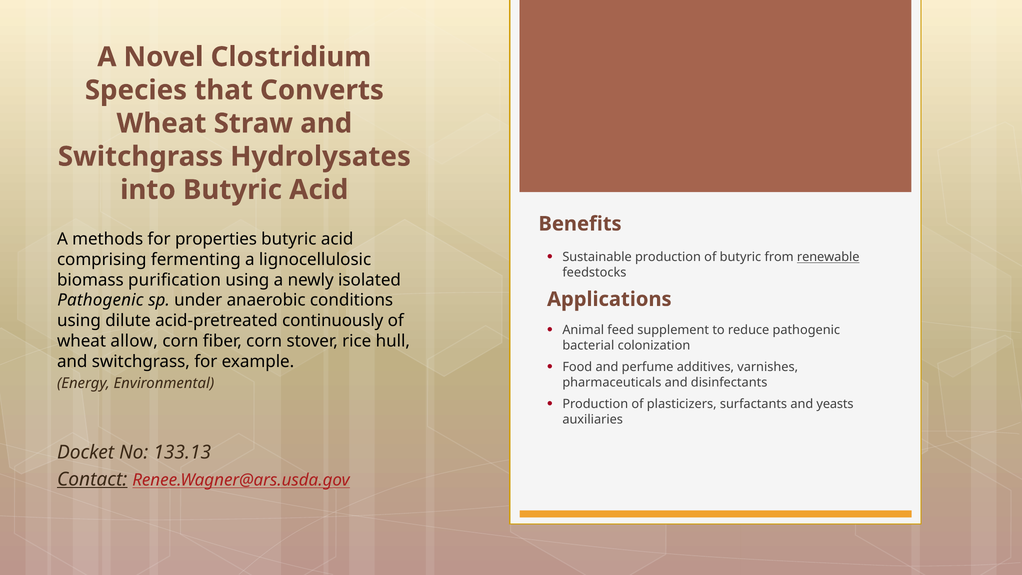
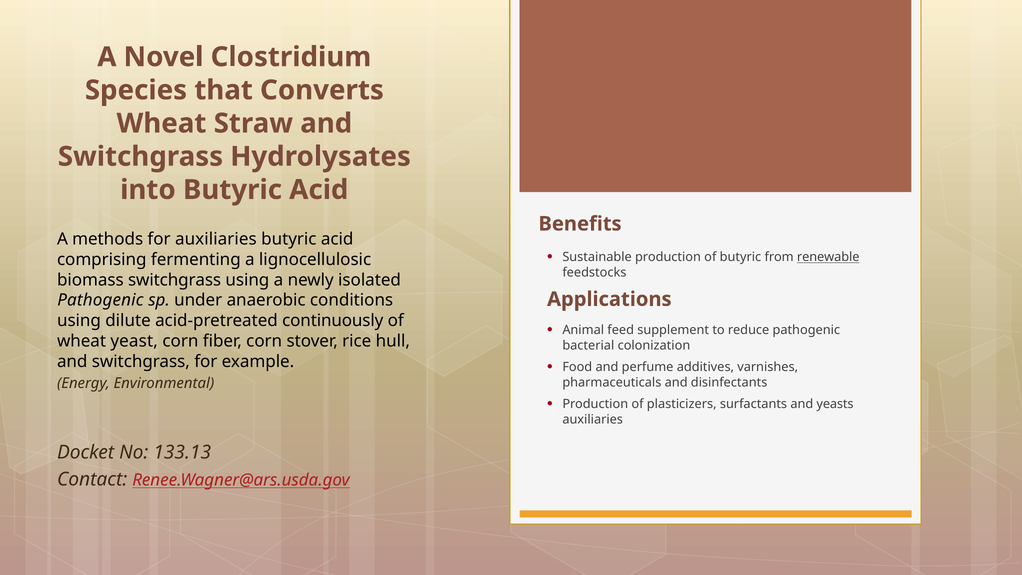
for properties: properties -> auxiliaries
biomass purification: purification -> switchgrass
allow: allow -> yeast
Contact underline: present -> none
